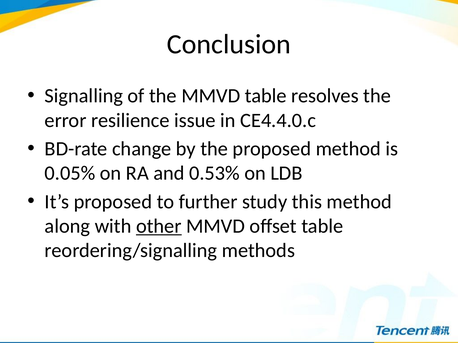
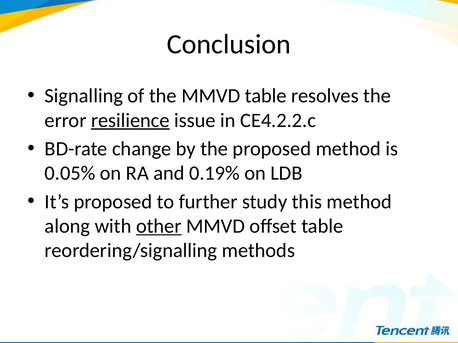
resilience underline: none -> present
CE4.4.0.c: CE4.4.0.c -> CE4.2.2.c
0.53%: 0.53% -> 0.19%
